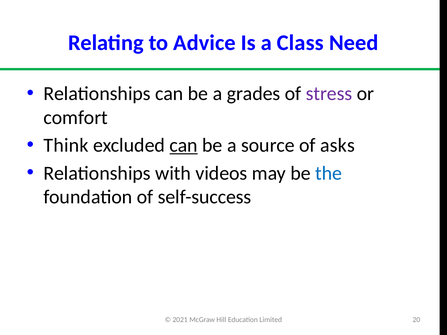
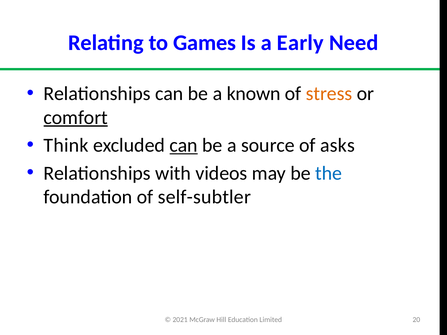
Advice: Advice -> Games
Class: Class -> Early
grades: grades -> known
stress colour: purple -> orange
comfort underline: none -> present
self-success: self-success -> self-subtler
